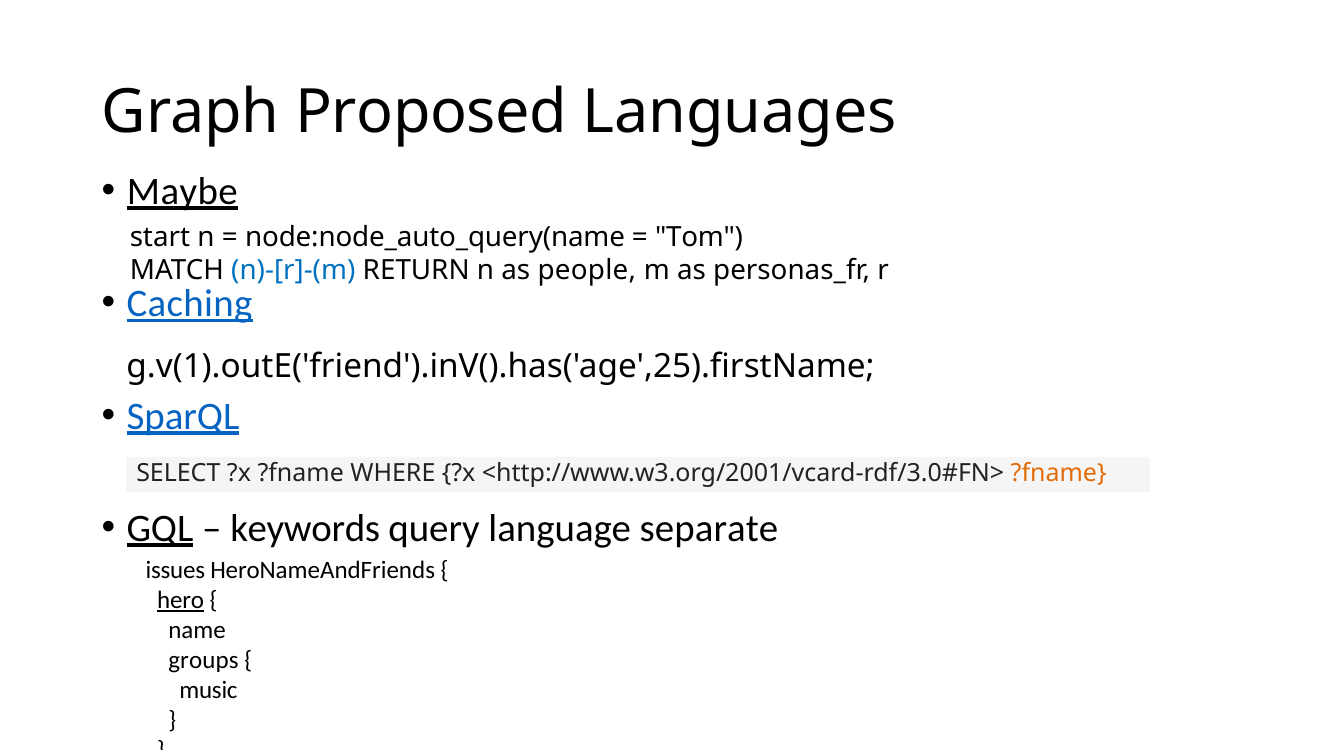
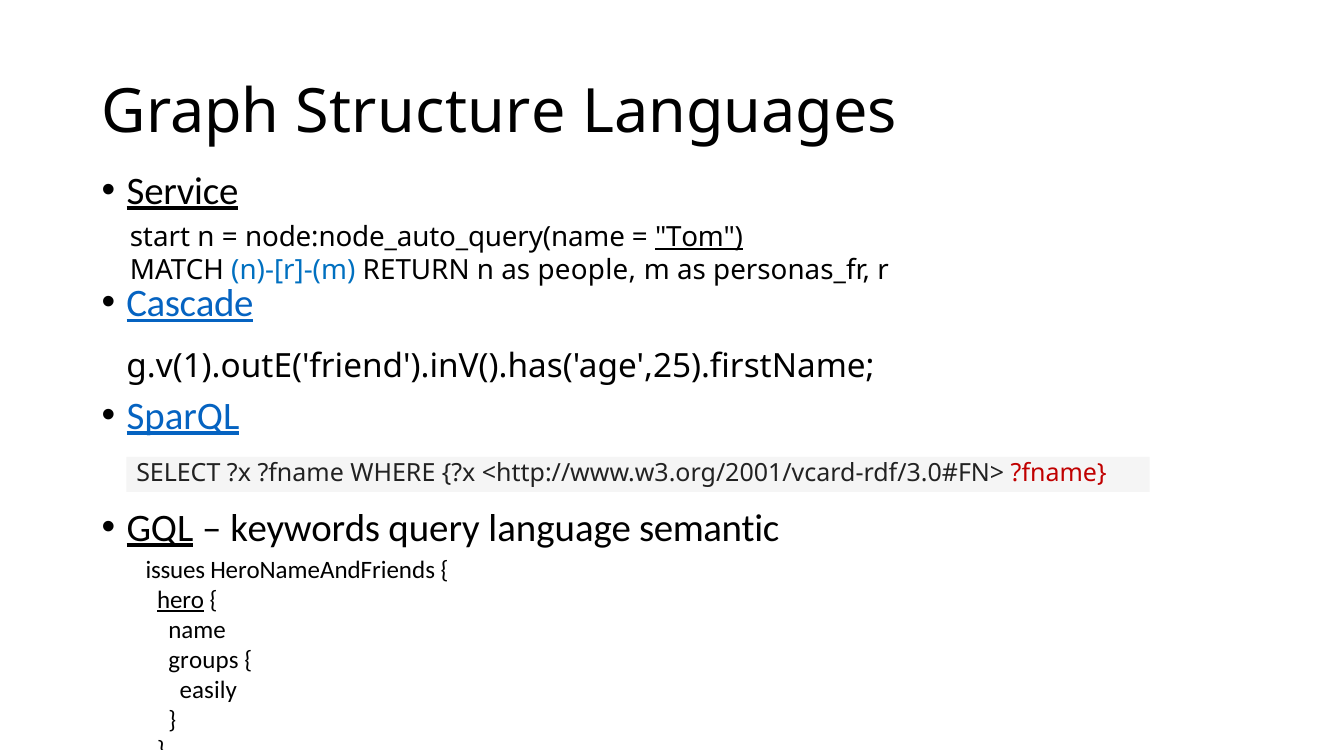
Proposed: Proposed -> Structure
Maybe: Maybe -> Service
Tom underline: none -> present
Caching: Caching -> Cascade
?fname at (1059, 474) colour: orange -> red
separate: separate -> semantic
music: music -> easily
